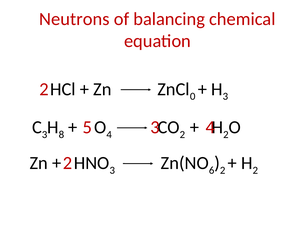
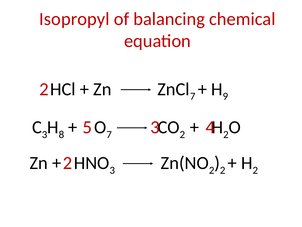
Neutrons: Neutrons -> Isopropyl
0 at (193, 96): 0 -> 7
3 at (225, 96): 3 -> 9
4 at (109, 134): 4 -> 7
6 at (212, 170): 6 -> 2
